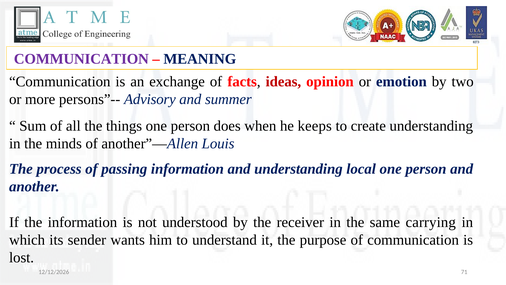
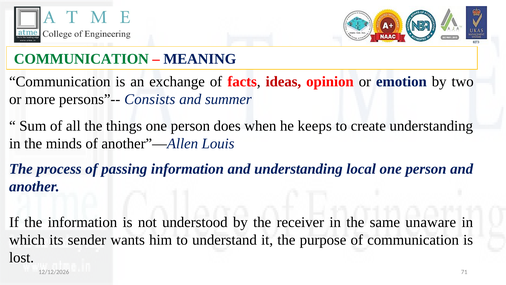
COMMUNICATION at (81, 59) colour: purple -> green
Advisory: Advisory -> Consists
carrying: carrying -> unaware
